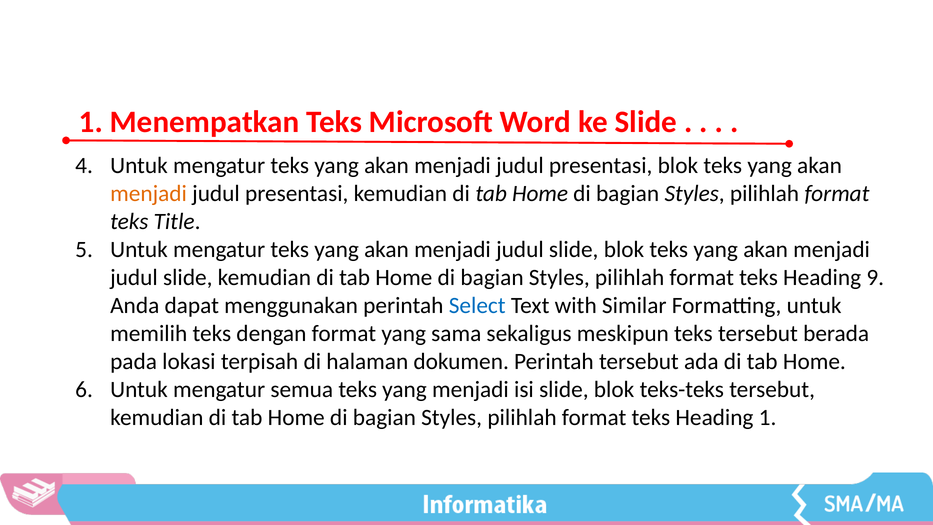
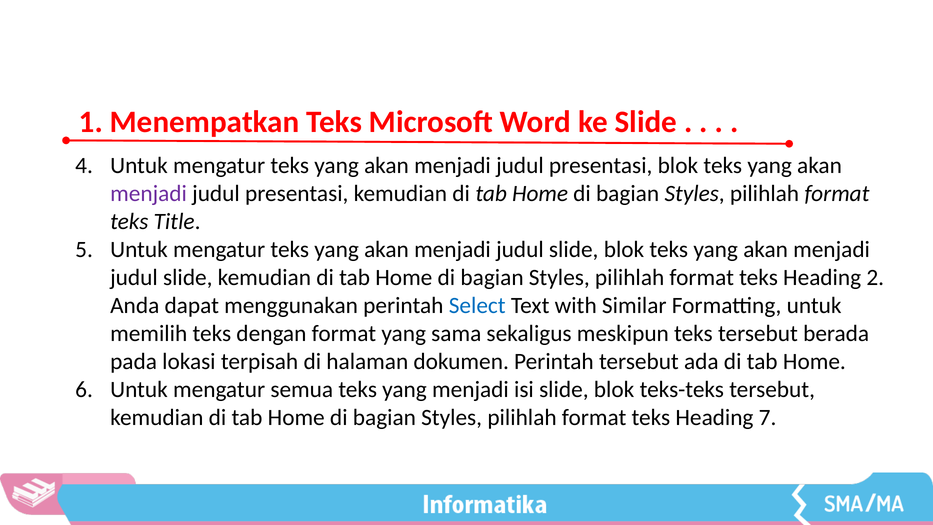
menjadi at (149, 194) colour: orange -> purple
9: 9 -> 2
Heading 1: 1 -> 7
